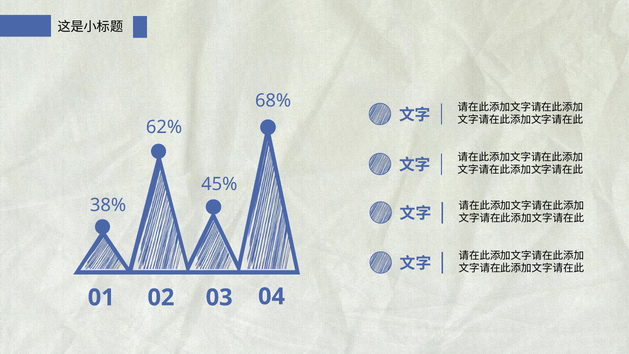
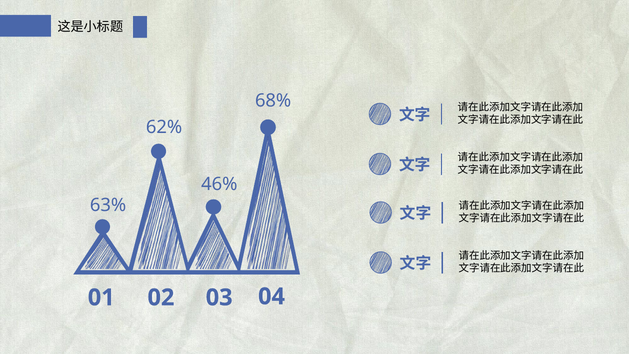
45%: 45% -> 46%
38%: 38% -> 63%
